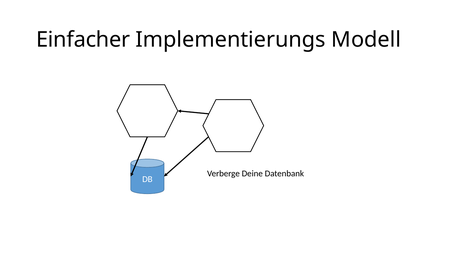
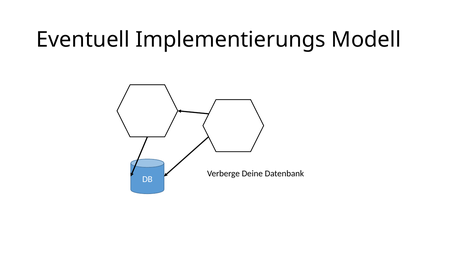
Einfacher: Einfacher -> Eventuell
